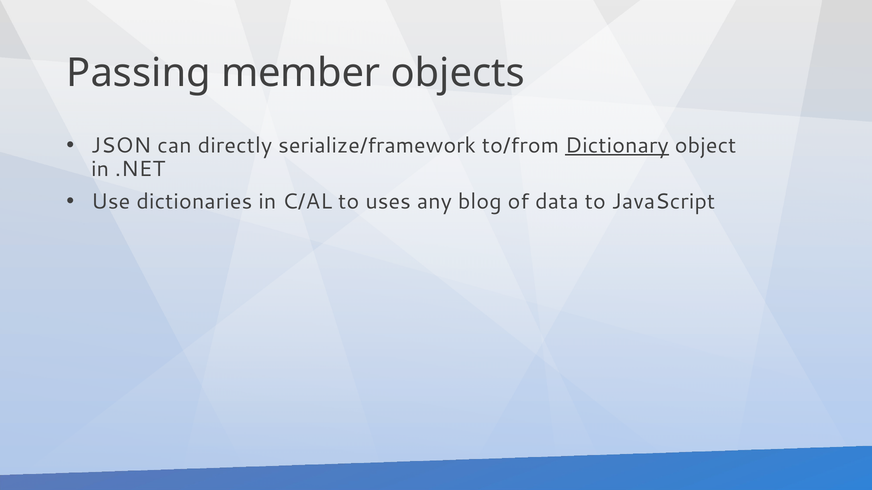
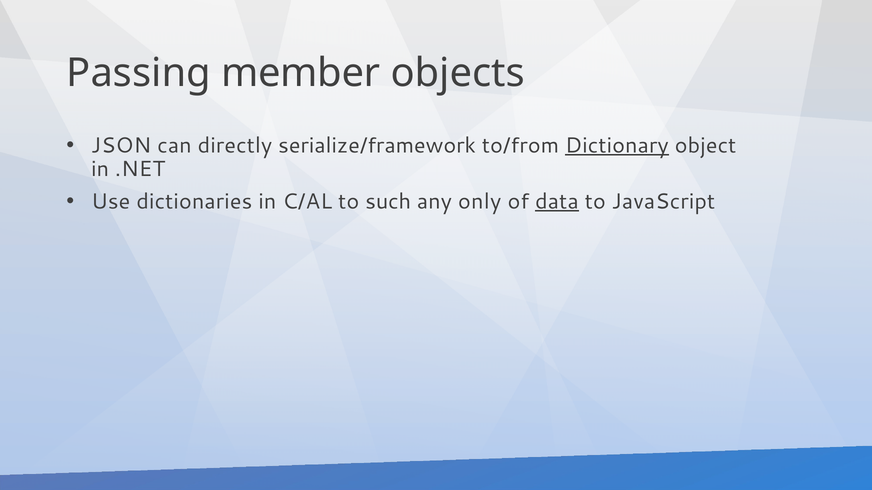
uses: uses -> such
blog: blog -> only
data underline: none -> present
